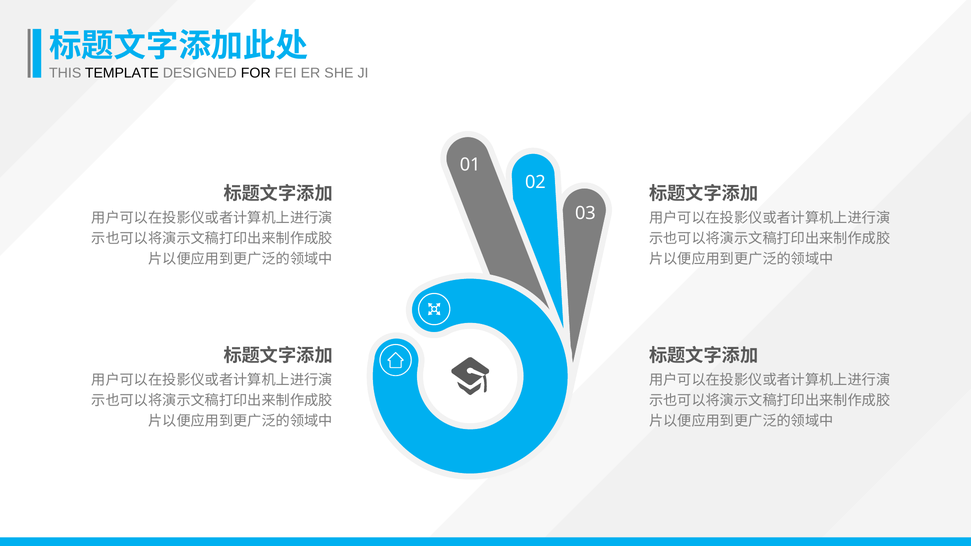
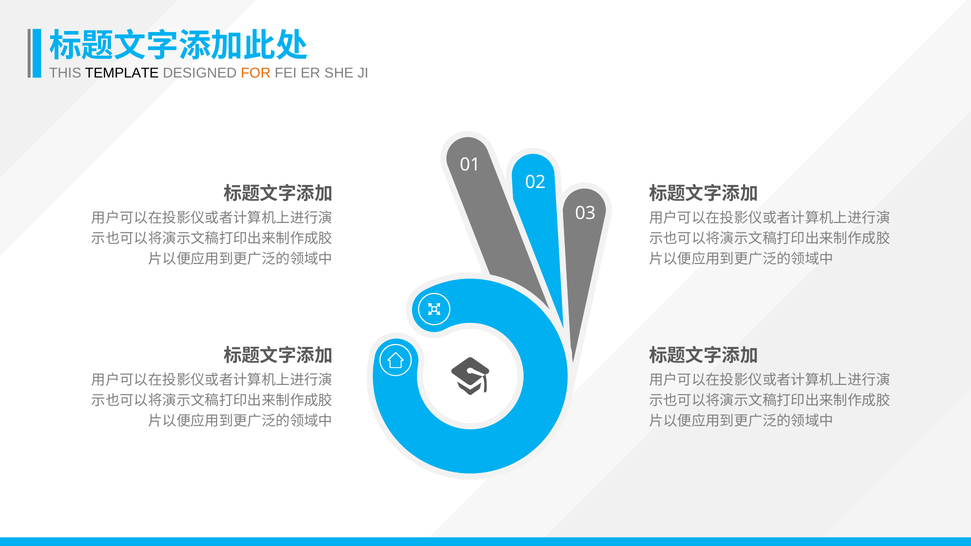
FOR colour: black -> orange
